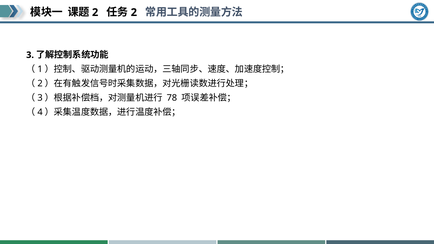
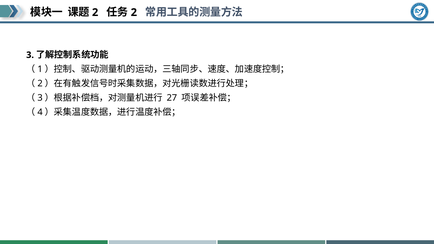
78: 78 -> 27
